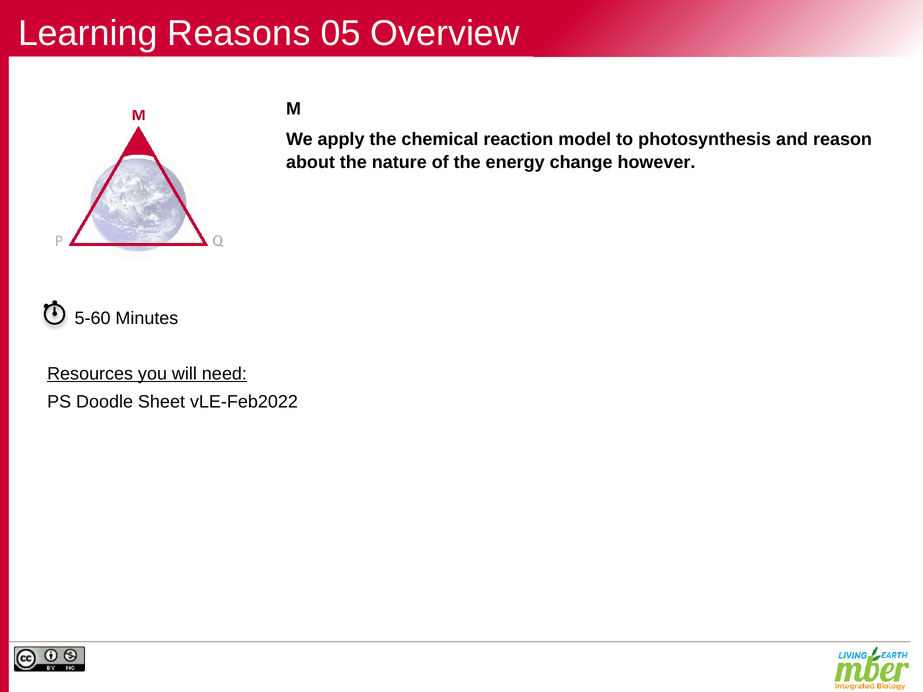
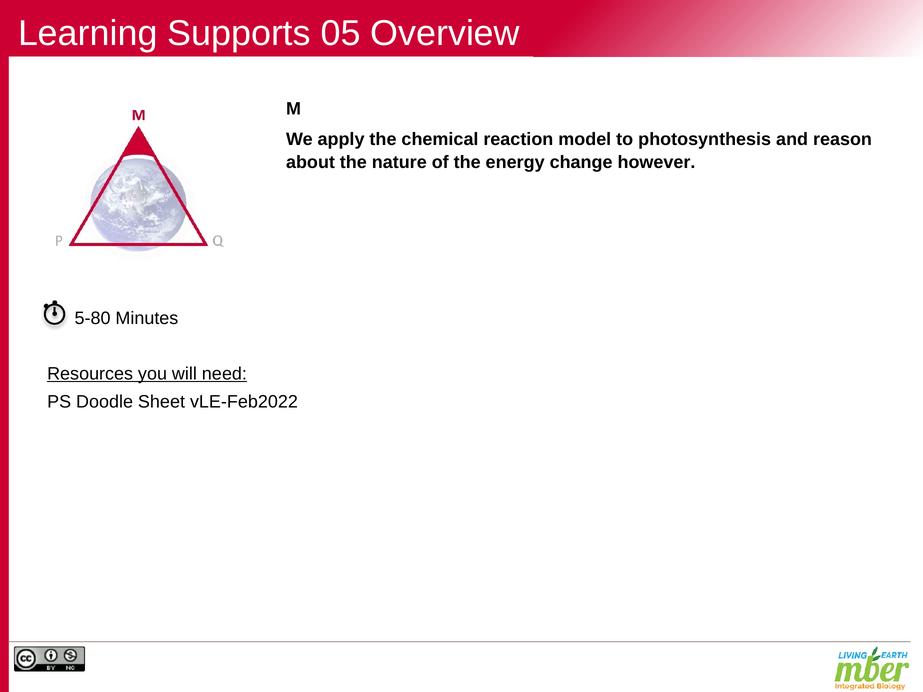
Reasons: Reasons -> Supports
5-60: 5-60 -> 5-80
